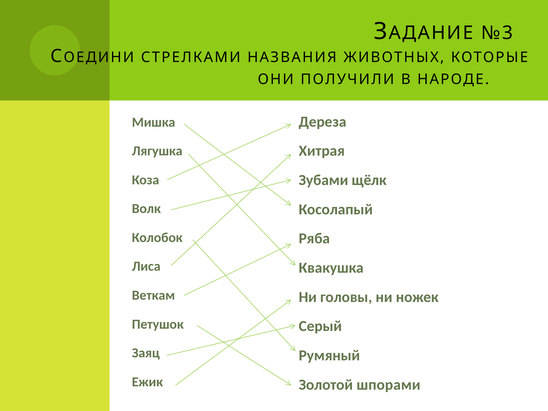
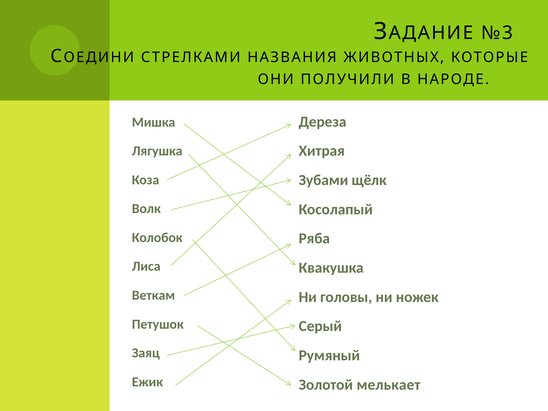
шпорами: шпорами -> мелькает
